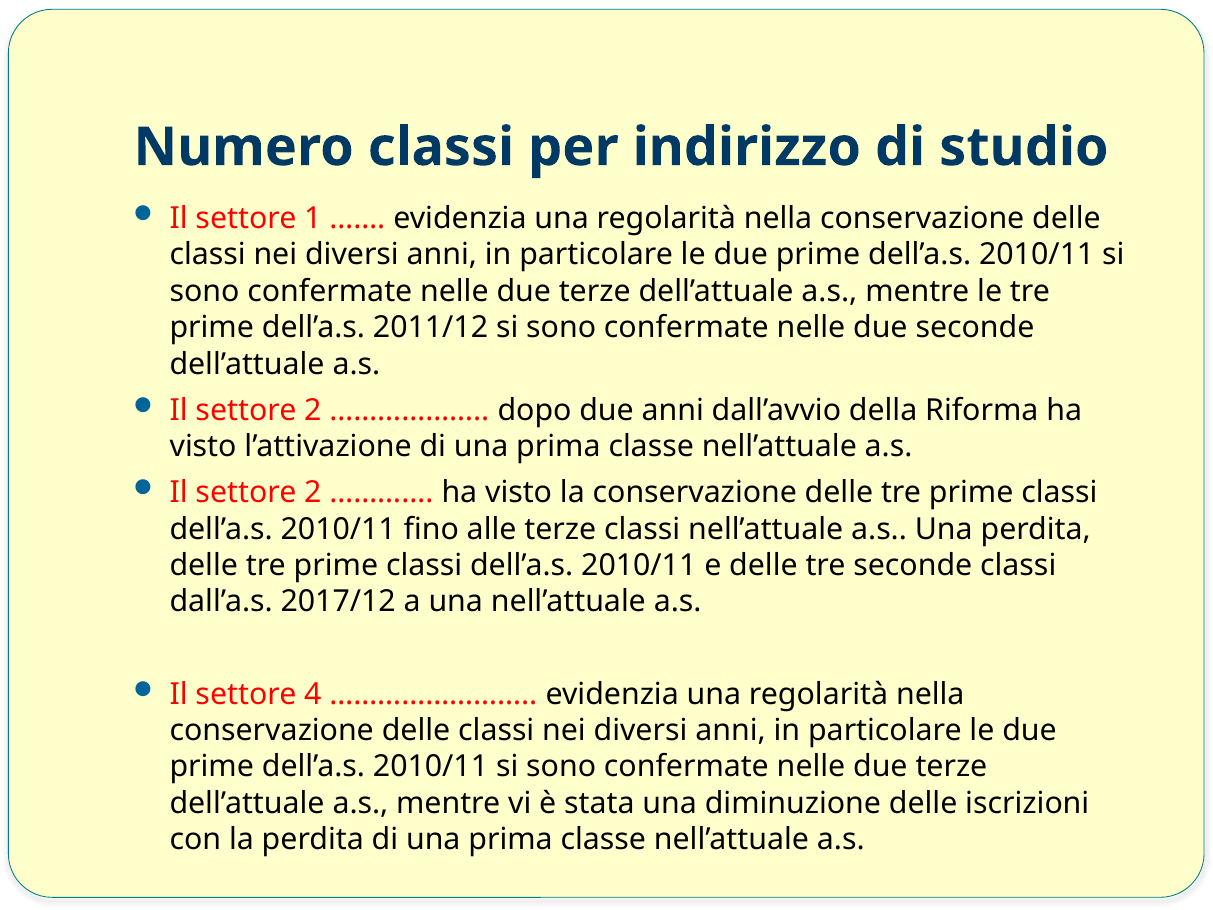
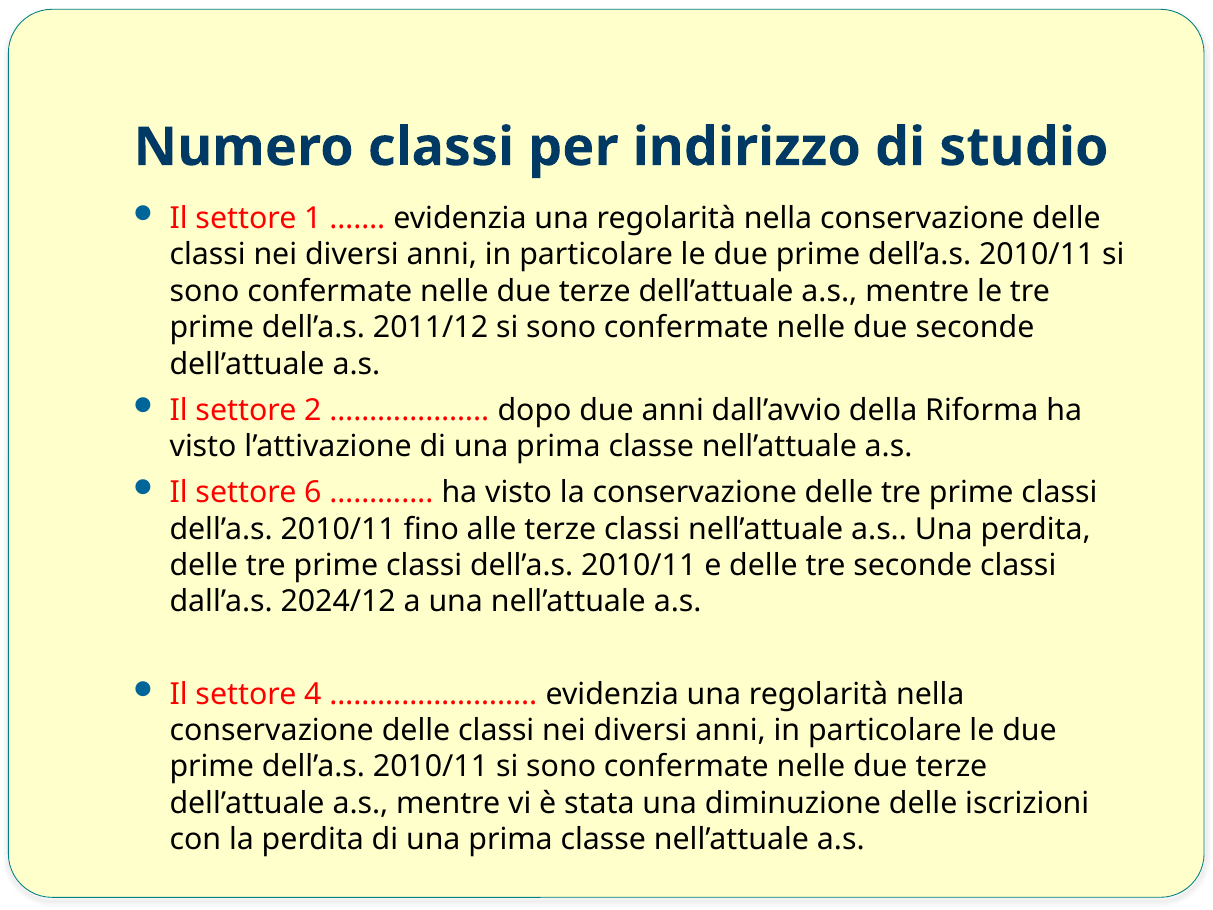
2 at (313, 493): 2 -> 6
2017/12: 2017/12 -> 2024/12
